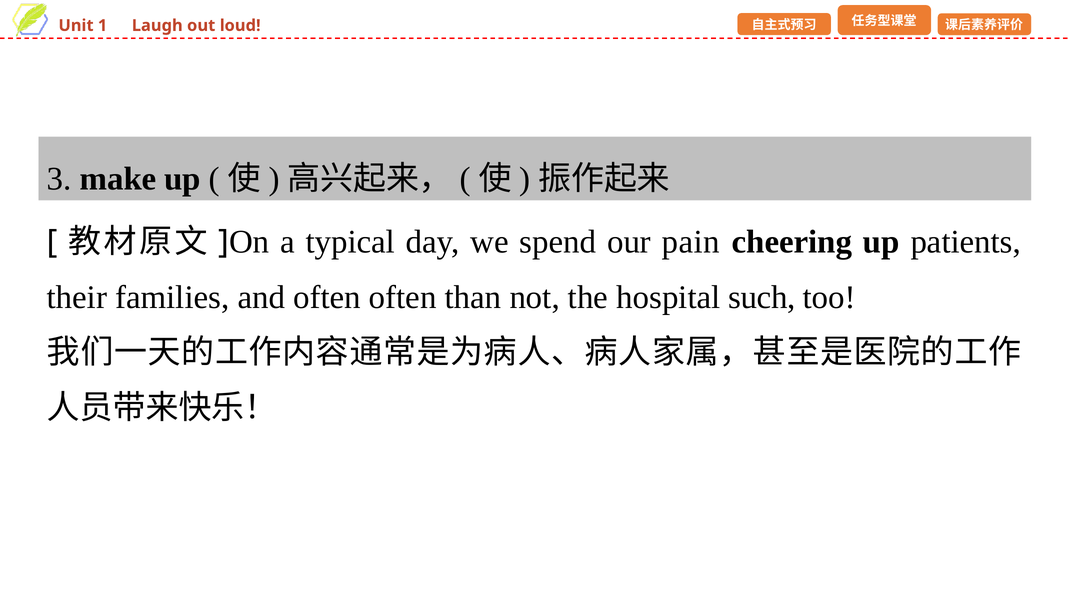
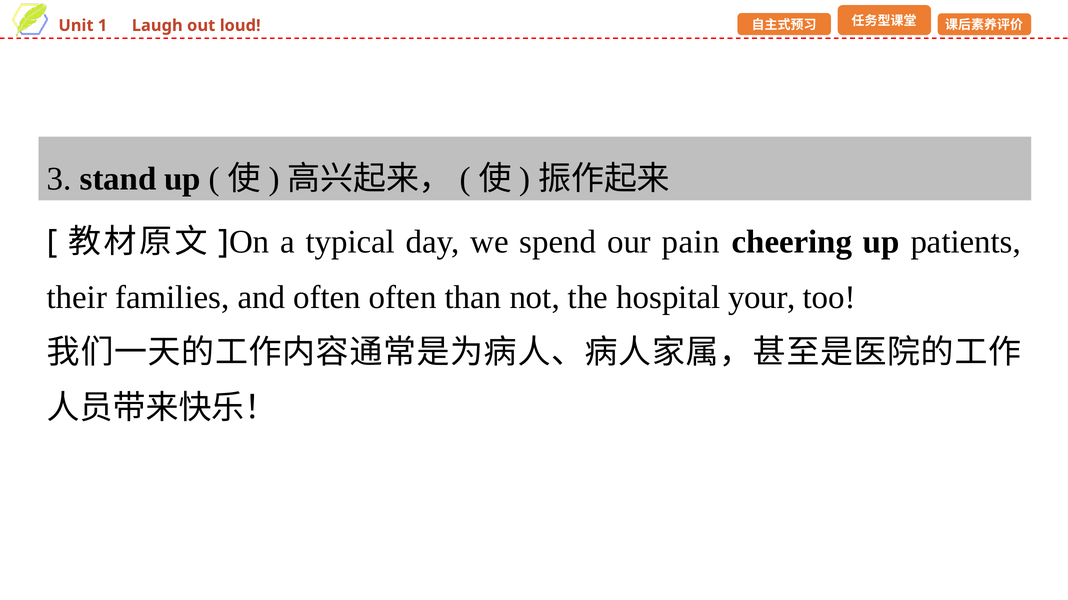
make: make -> stand
such: such -> your
